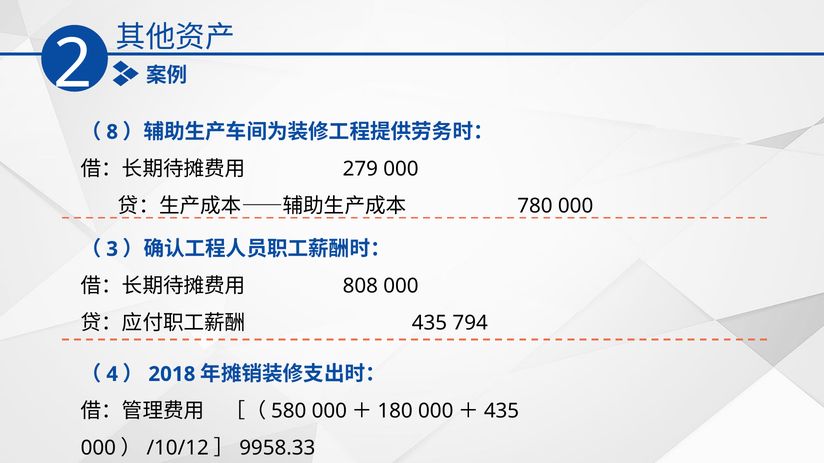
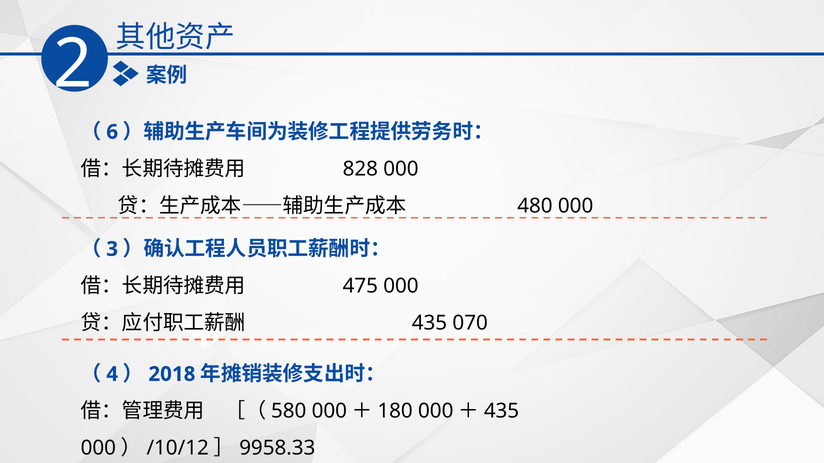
8: 8 -> 6
279: 279 -> 828
780: 780 -> 480
808: 808 -> 475
794: 794 -> 070
